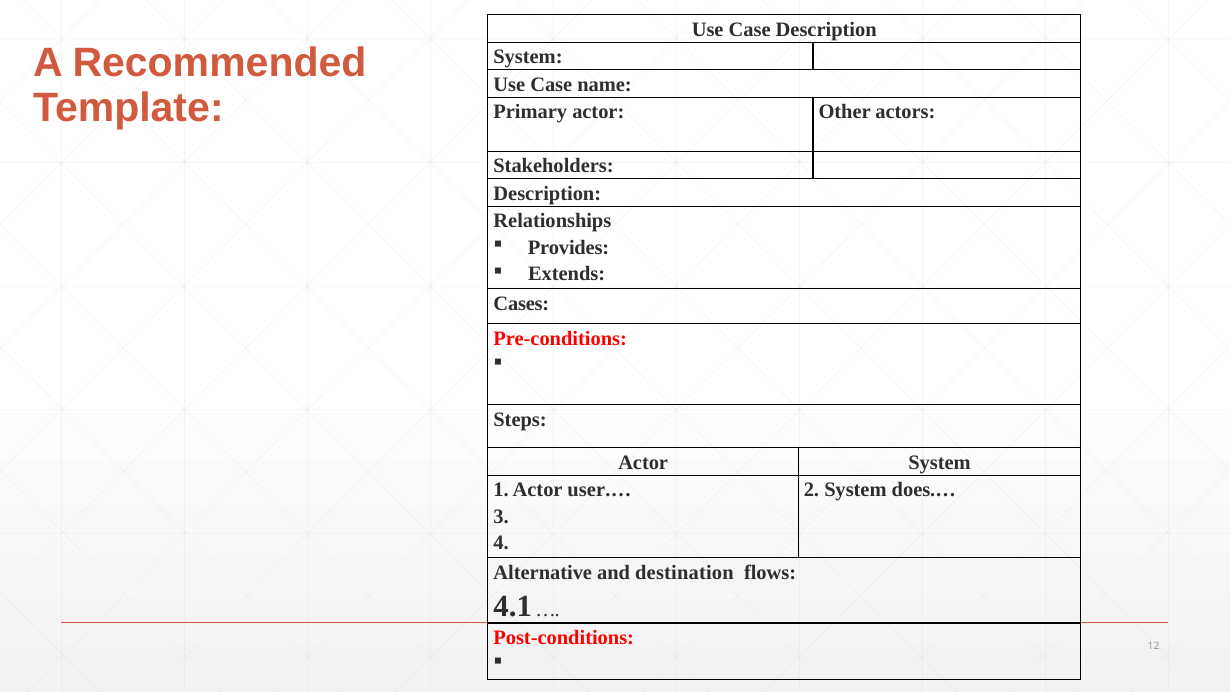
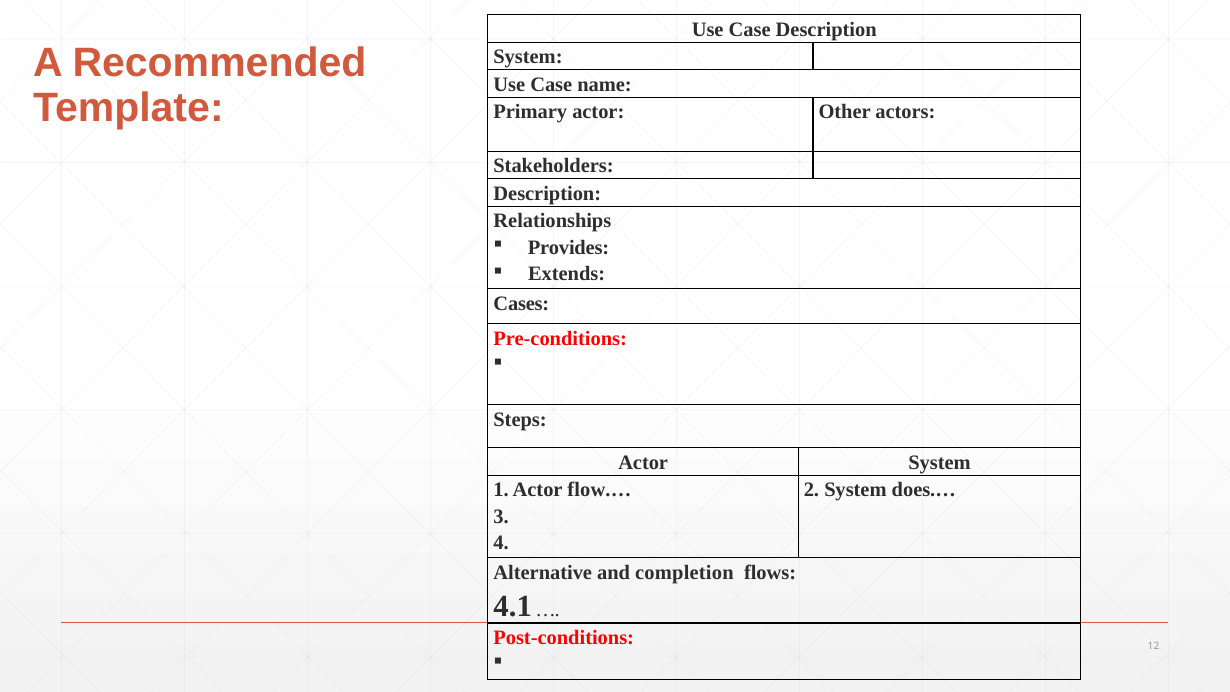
user.…: user.… -> flow.…
destination: destination -> completion
